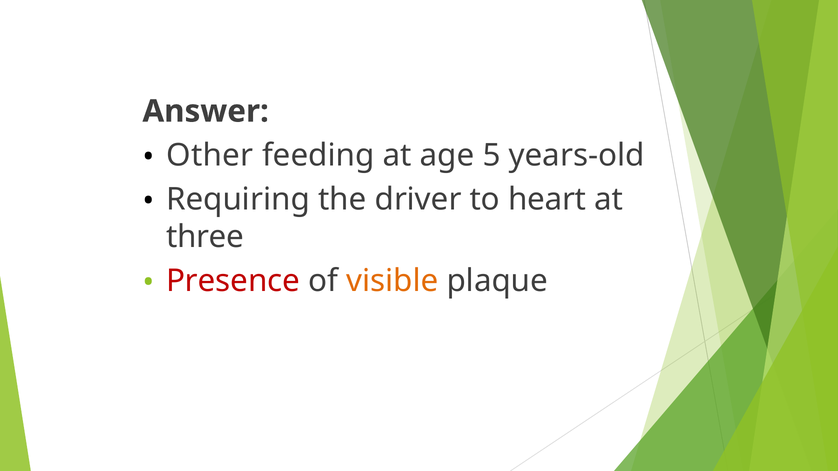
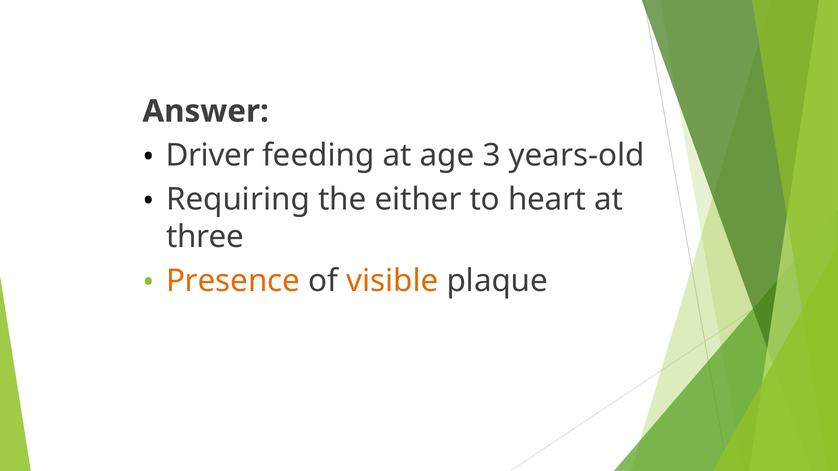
Other: Other -> Driver
5: 5 -> 3
driver: driver -> either
Presence colour: red -> orange
